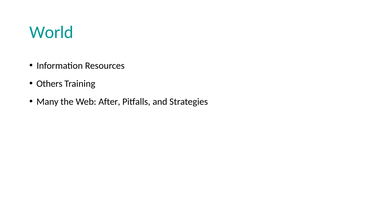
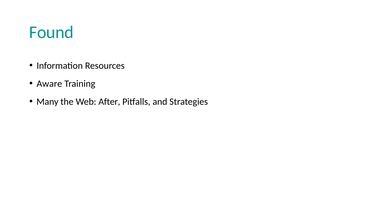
World: World -> Found
Others: Others -> Aware
